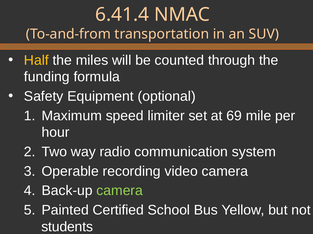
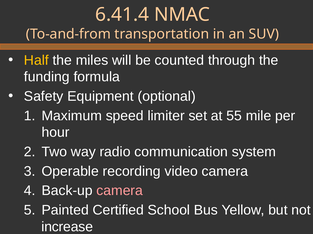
69: 69 -> 55
camera at (120, 191) colour: light green -> pink
students: students -> increase
